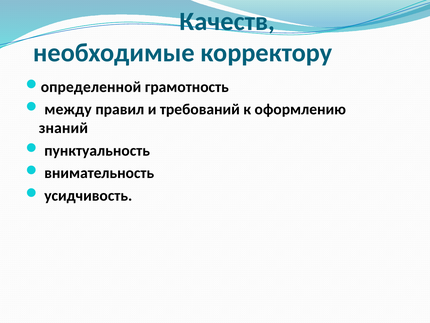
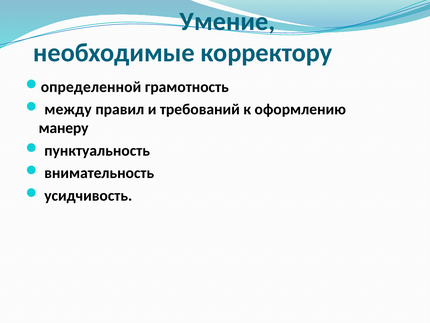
Качеств: Качеств -> Умение
знаний: знаний -> манеру
